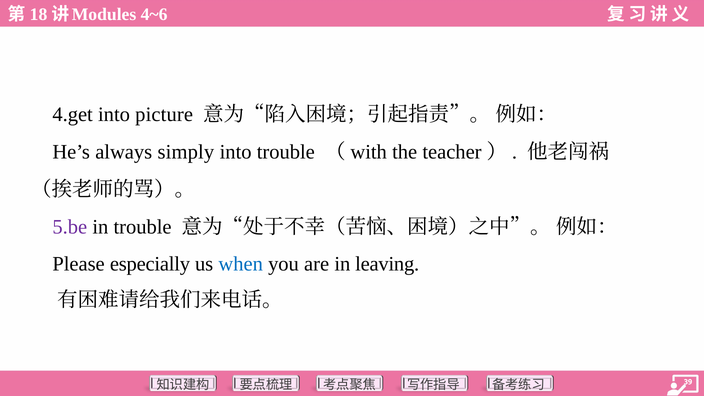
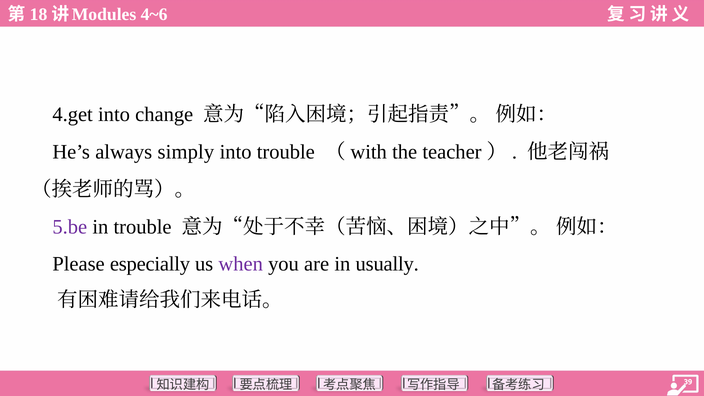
picture: picture -> change
when colour: blue -> purple
leaving: leaving -> usually
